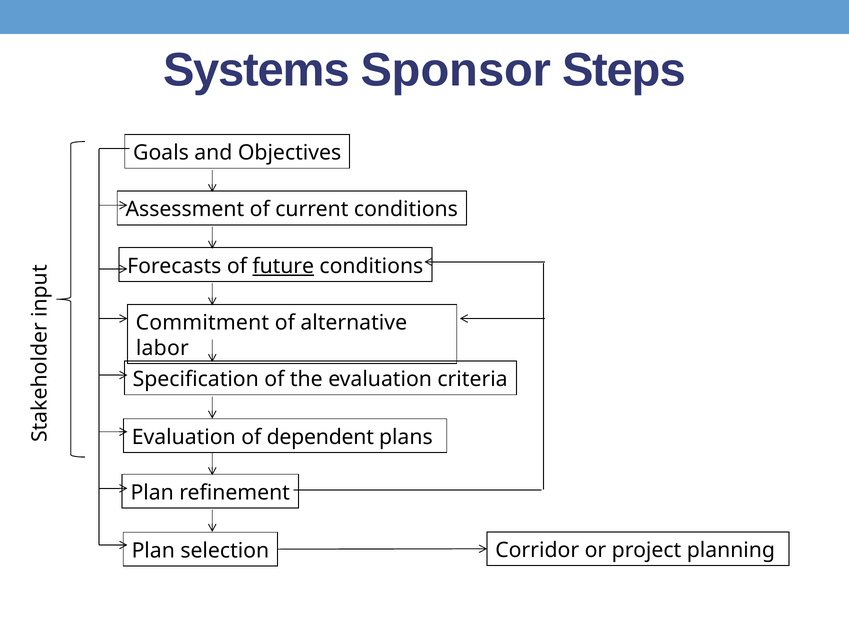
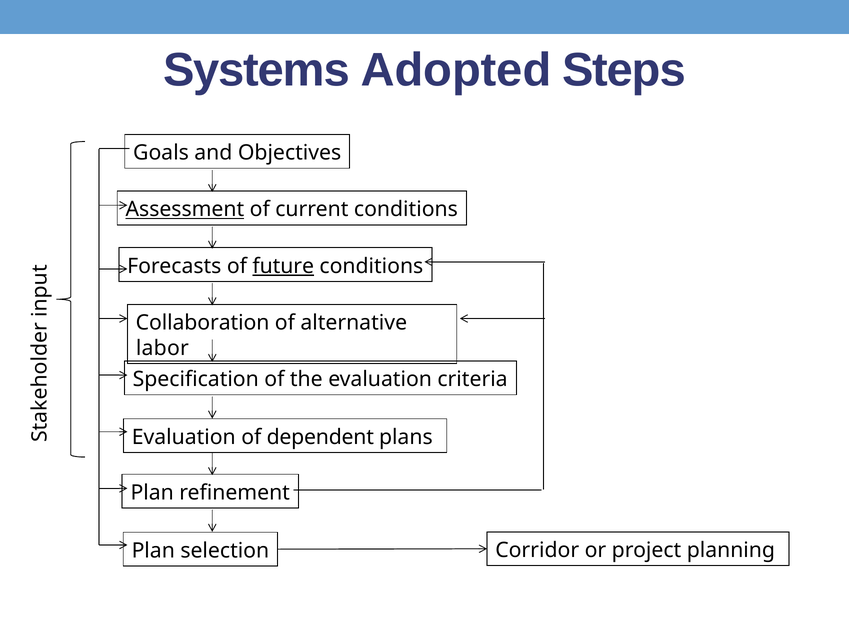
Sponsor: Sponsor -> Adopted
Assessment underline: none -> present
Commitment: Commitment -> Collaboration
